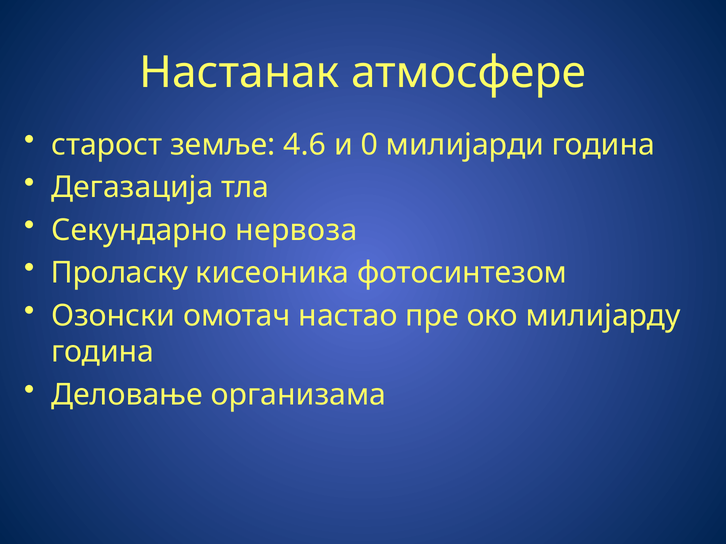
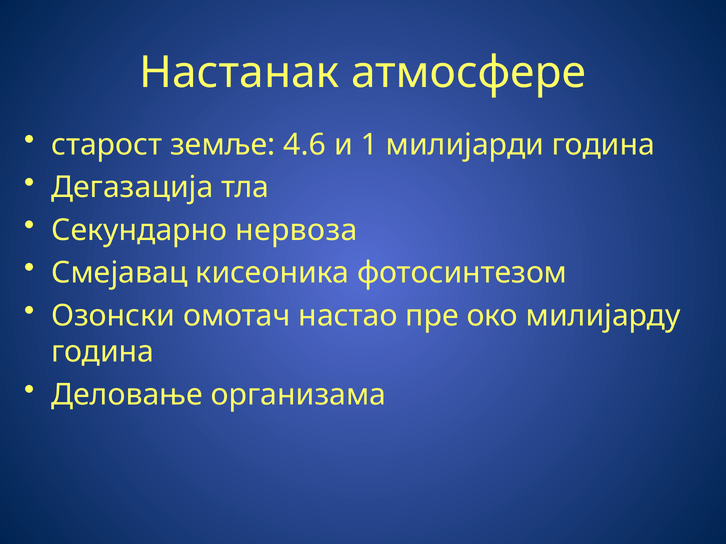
0: 0 -> 1
Проласку: Проласку -> Смејавац
